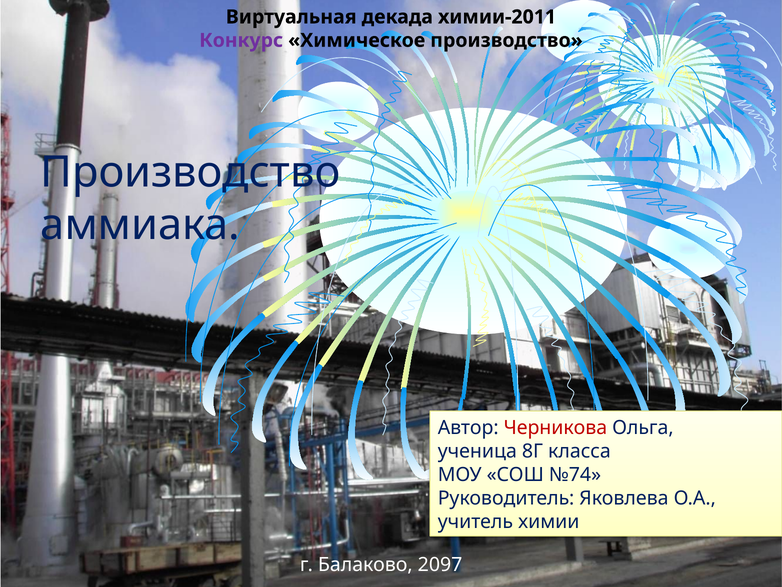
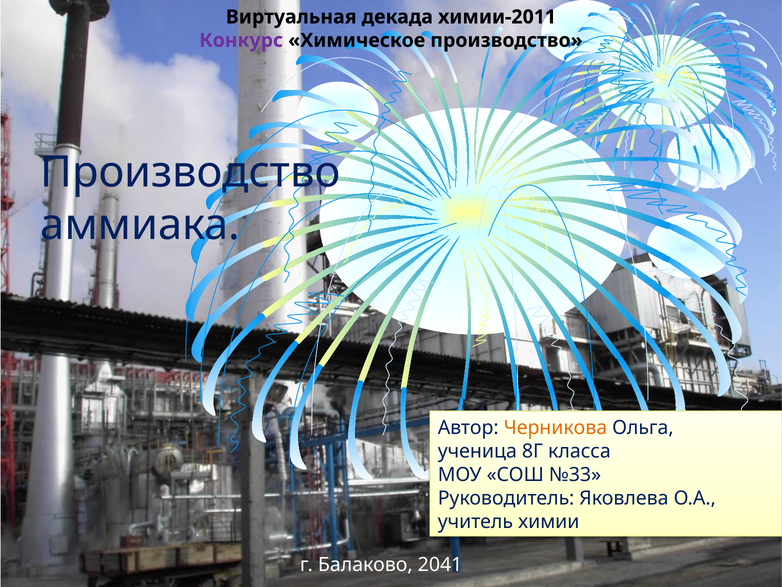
Черникова colour: red -> orange
№74: №74 -> №33
2097: 2097 -> 2041
